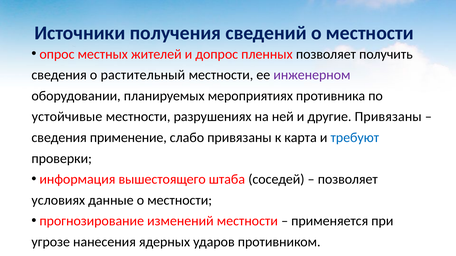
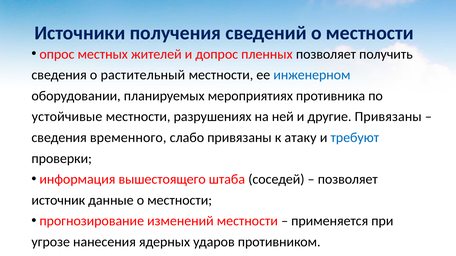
инженерном colour: purple -> blue
применение: применение -> временного
карта: карта -> атаку
условиях: условиях -> источник
